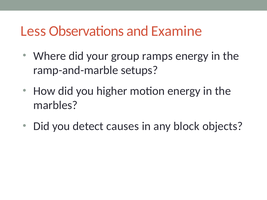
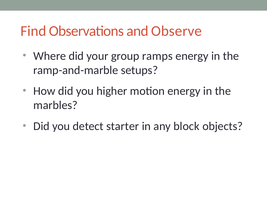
Less: Less -> Find
Examine: Examine -> Observe
causes: causes -> starter
